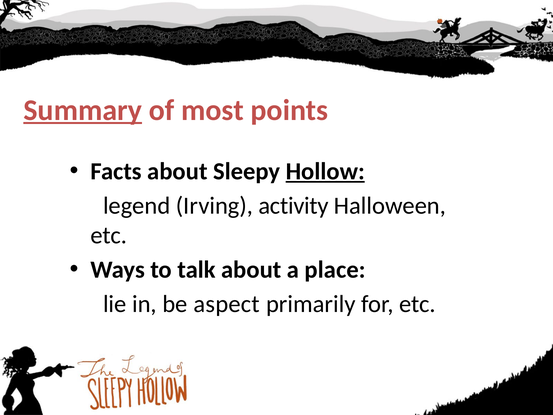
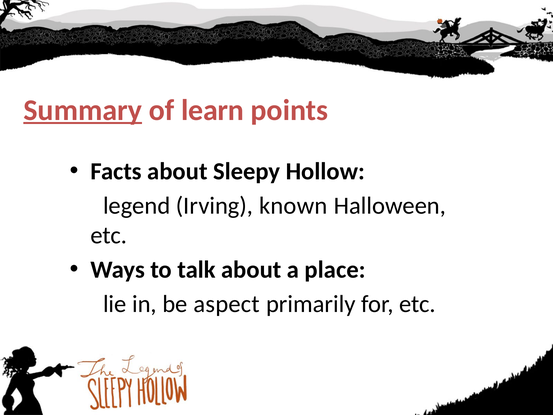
most: most -> learn
Hollow underline: present -> none
activity: activity -> known
